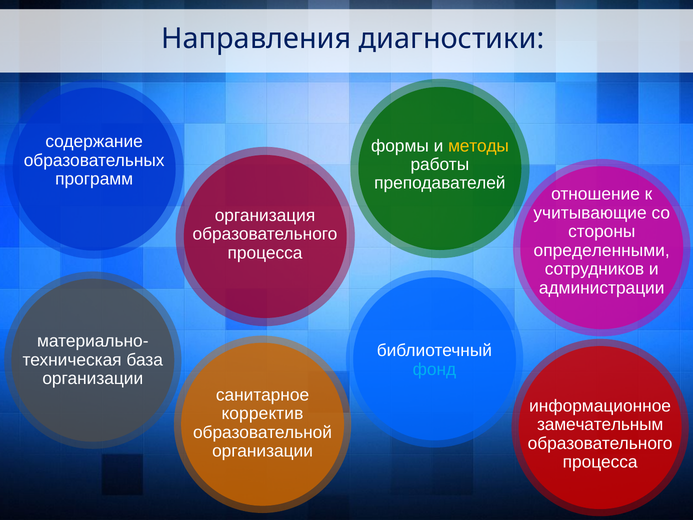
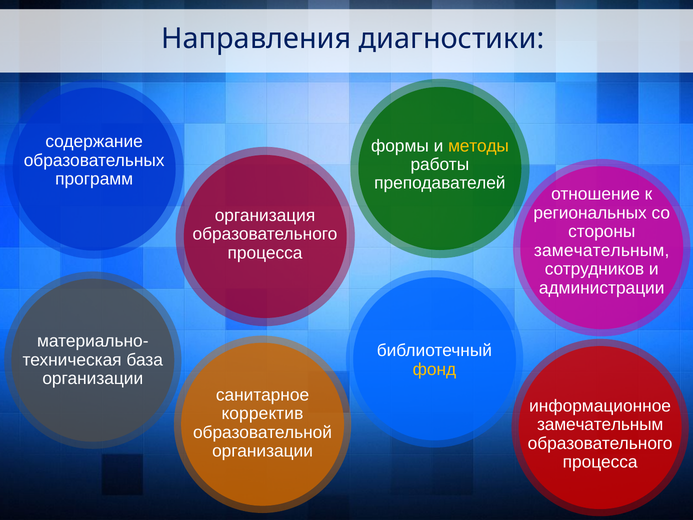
учитывающие: учитывающие -> региональных
определенными at (602, 250): определенными -> замечательным
фонд colour: light blue -> yellow
